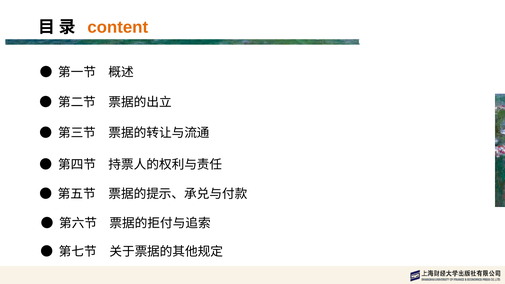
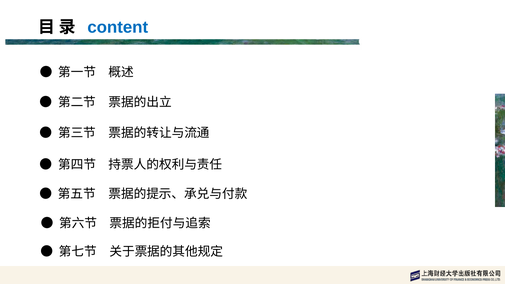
content colour: orange -> blue
